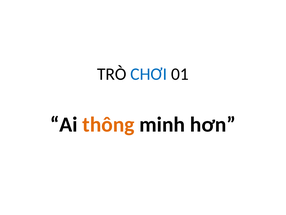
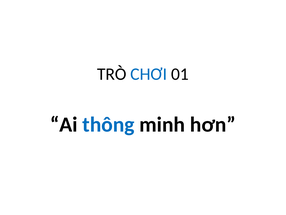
thông colour: orange -> blue
